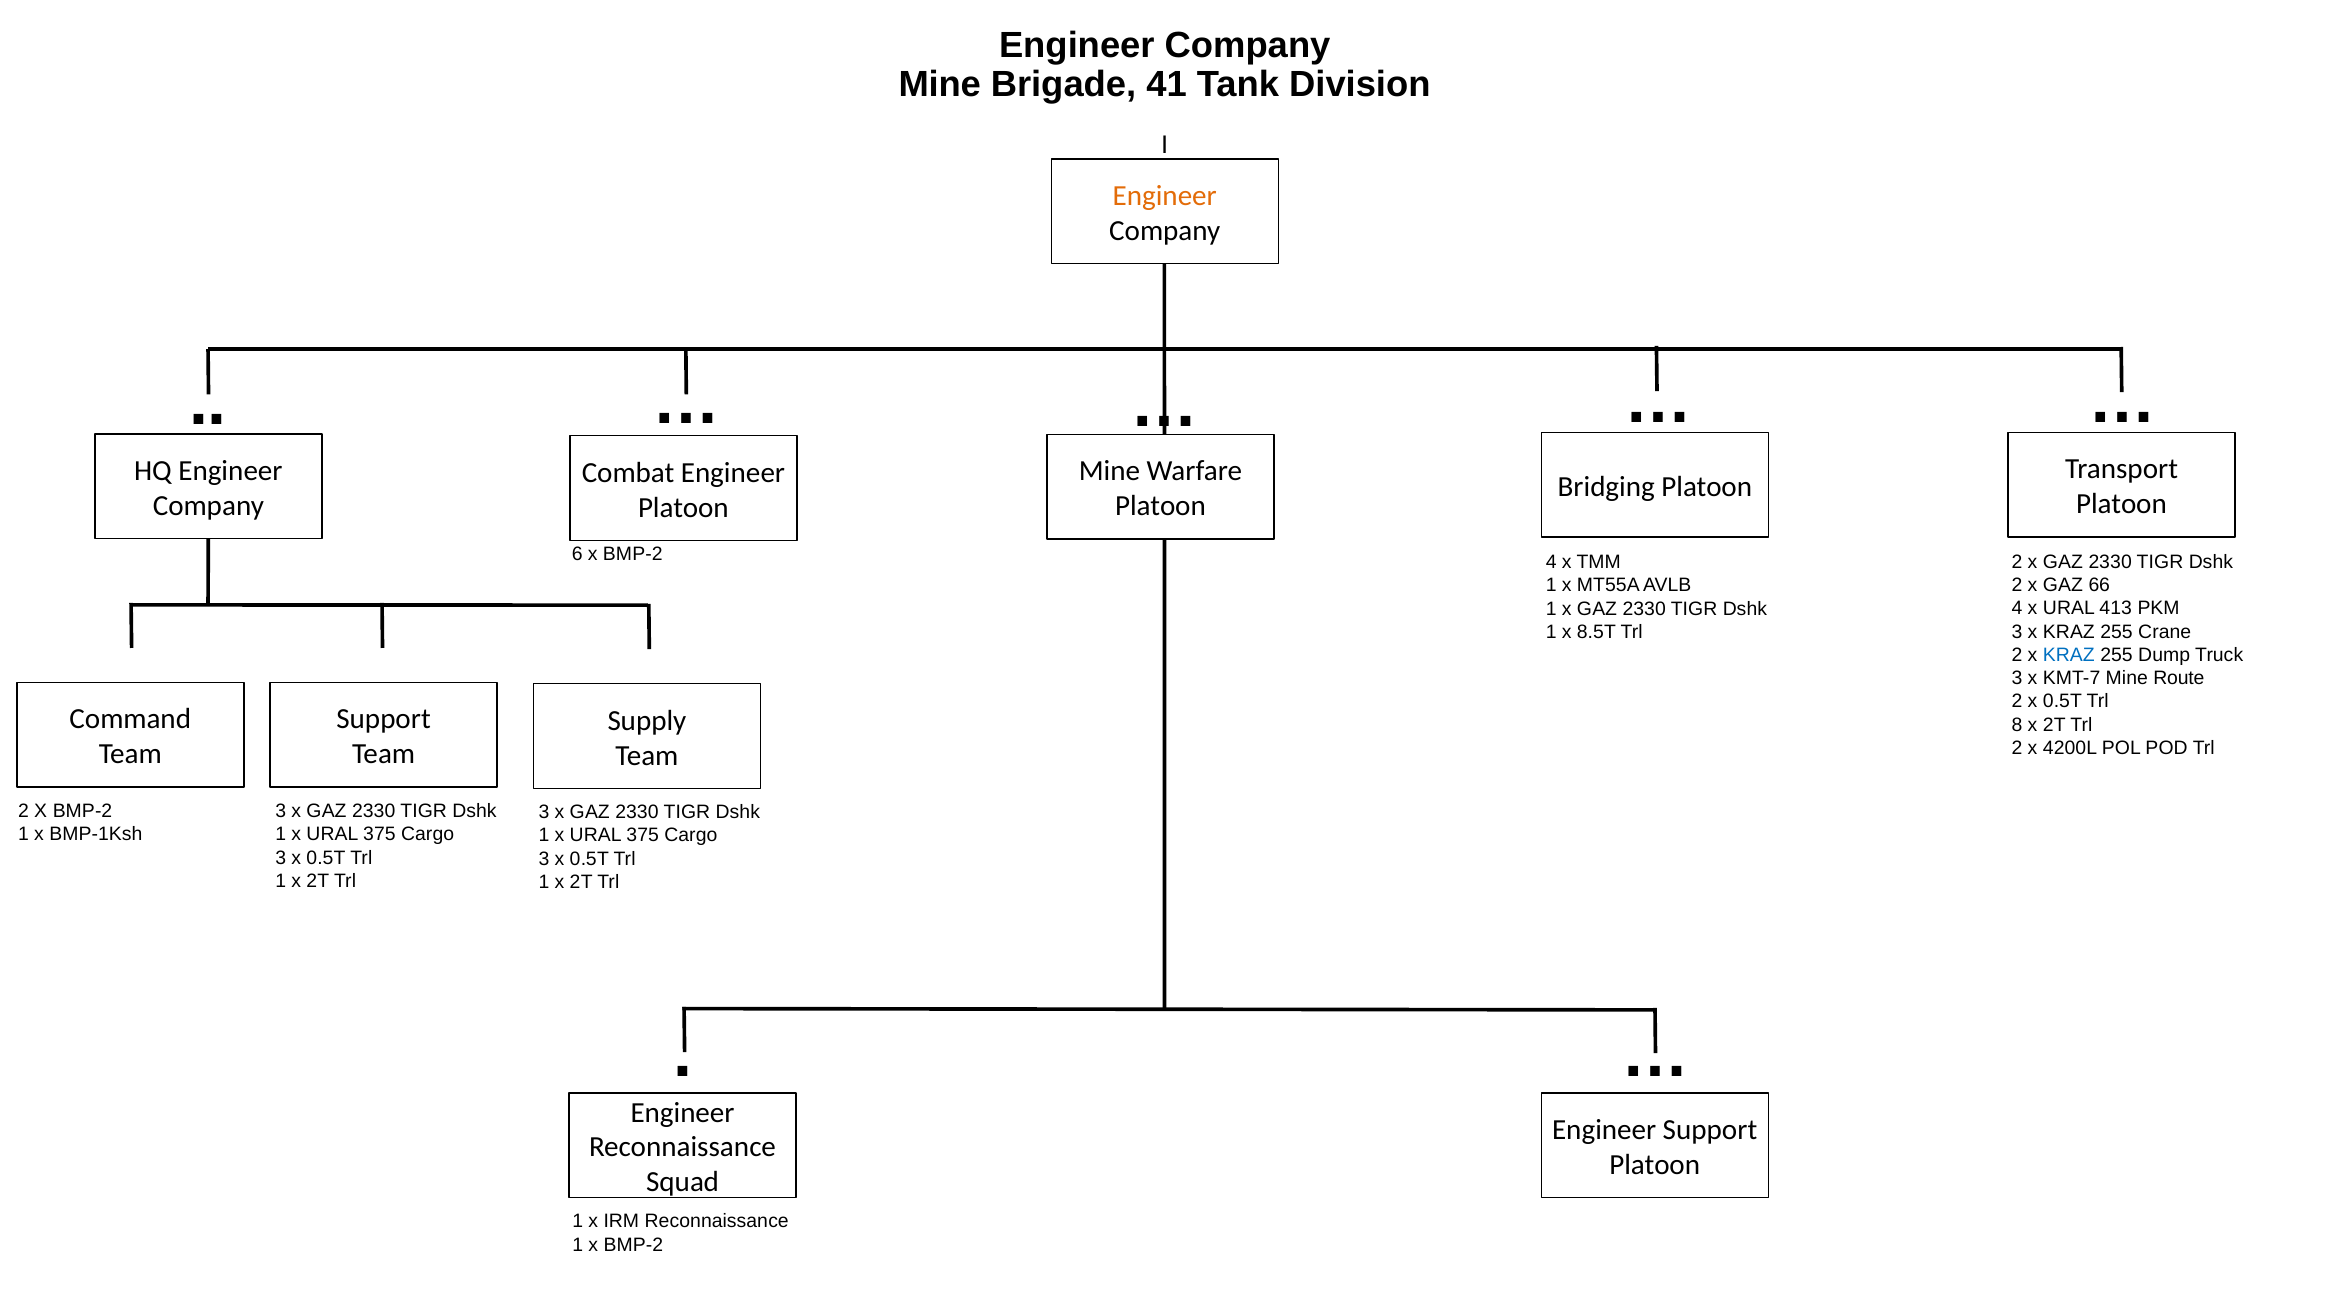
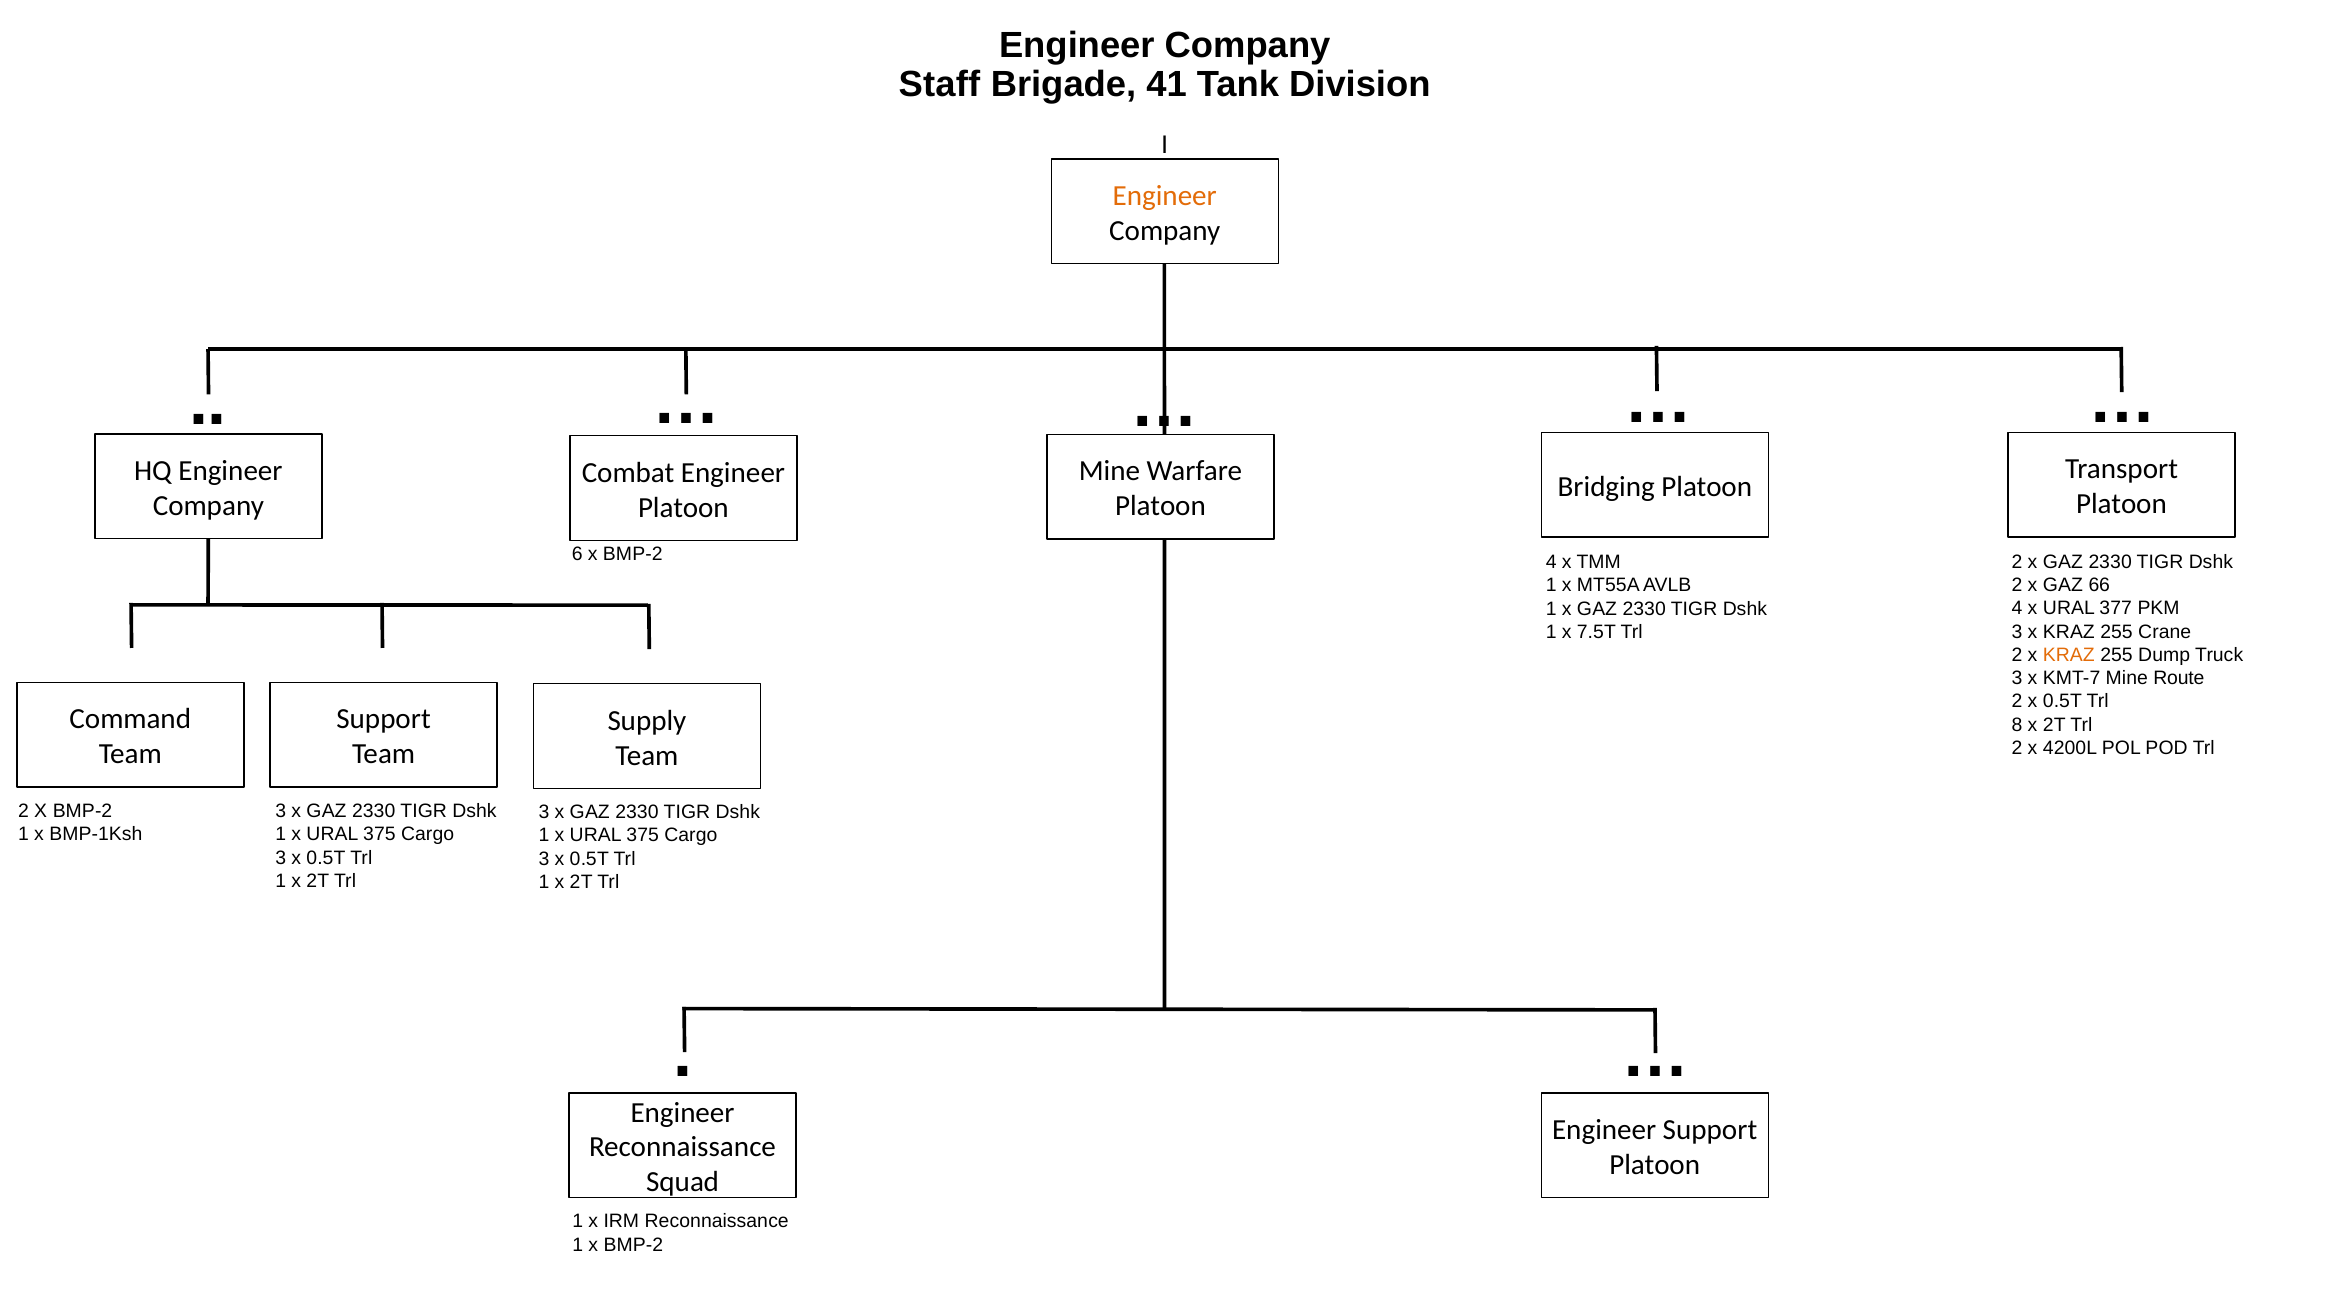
Mine at (940, 85): Mine -> Staff
413: 413 -> 377
8.5T: 8.5T -> 7.5T
KRAZ at (2069, 655) colour: blue -> orange
